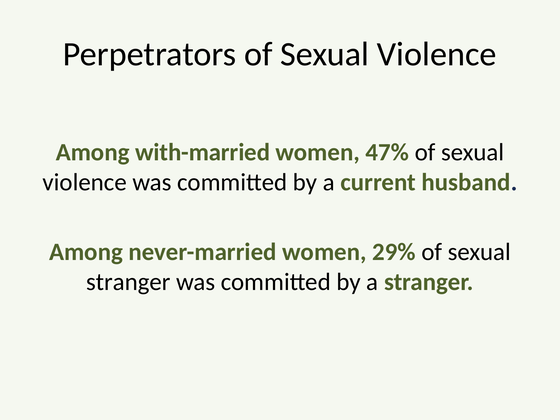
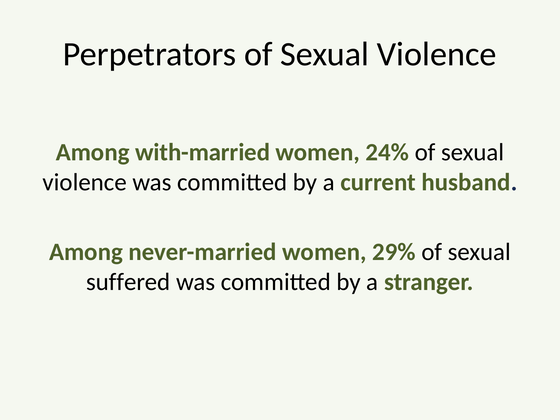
47%: 47% -> 24%
stranger at (128, 282): stranger -> suffered
